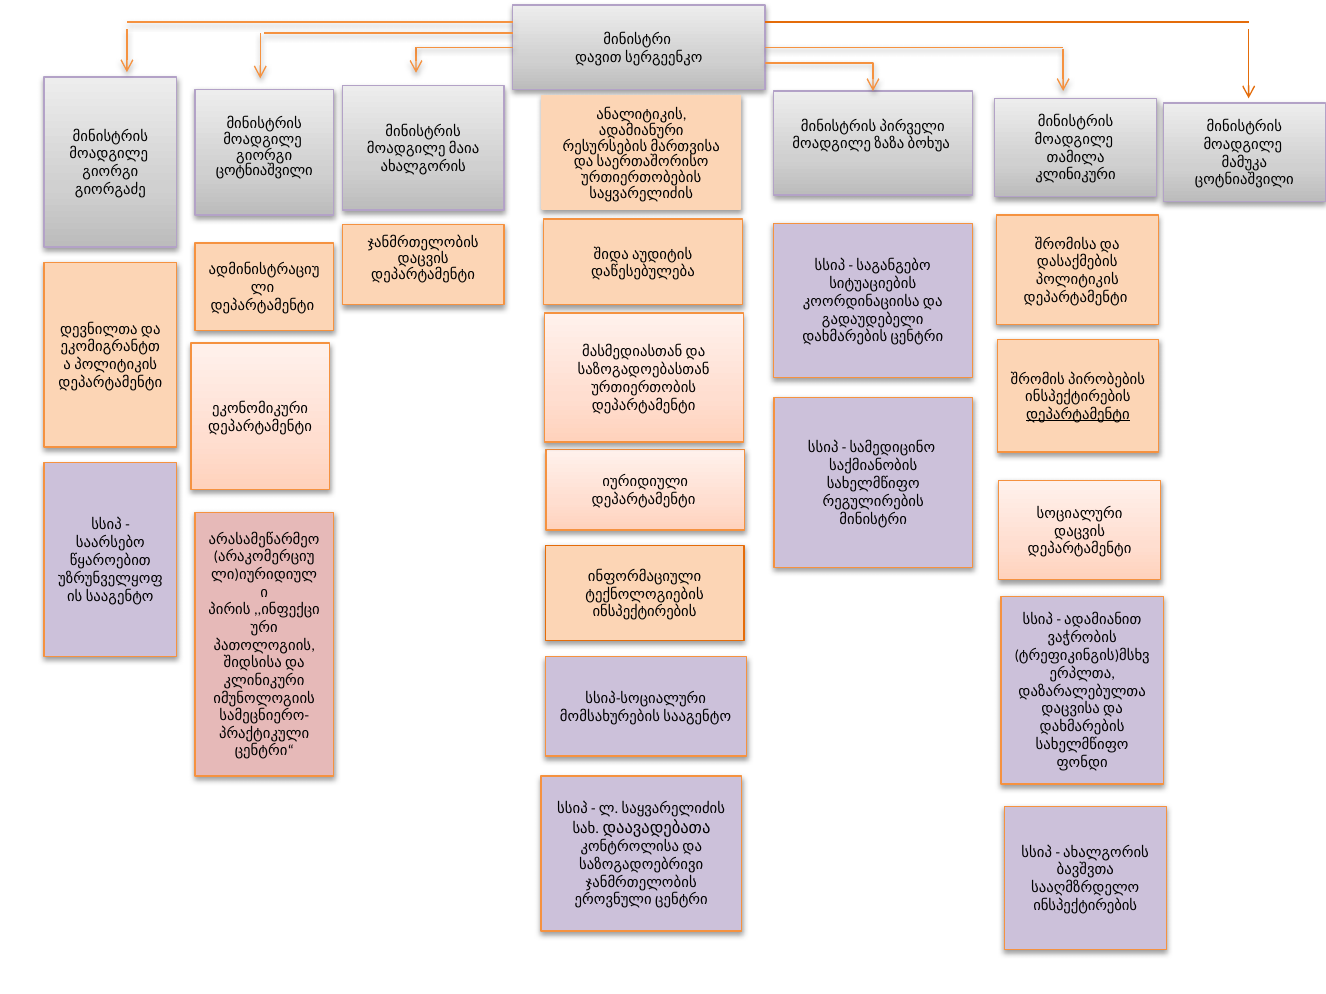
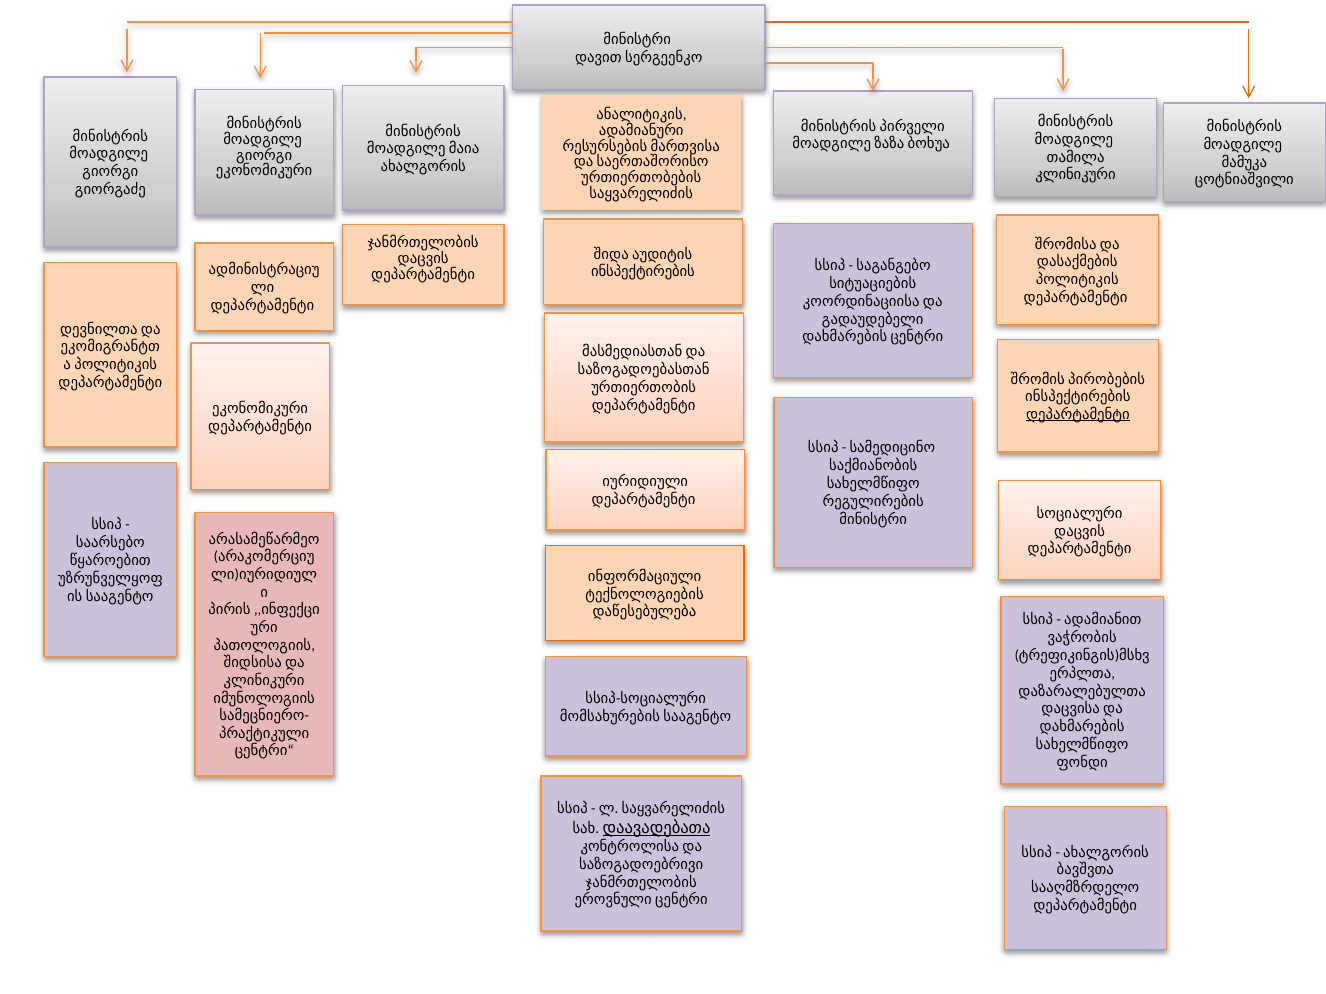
ცოტნიაშვილი at (264, 171): ცოტნიაშვილი -> ეკონომიკური
დაწესებულება at (643, 272): დაწესებულება -> ინსპექტირების
ინსპექტირების at (645, 612): ინსპექტირების -> დაწესებულება
დაავადებათა underline: none -> present
ინსპექტირების at (1085, 906): ინსპექტირების -> დეპარტამენტი
